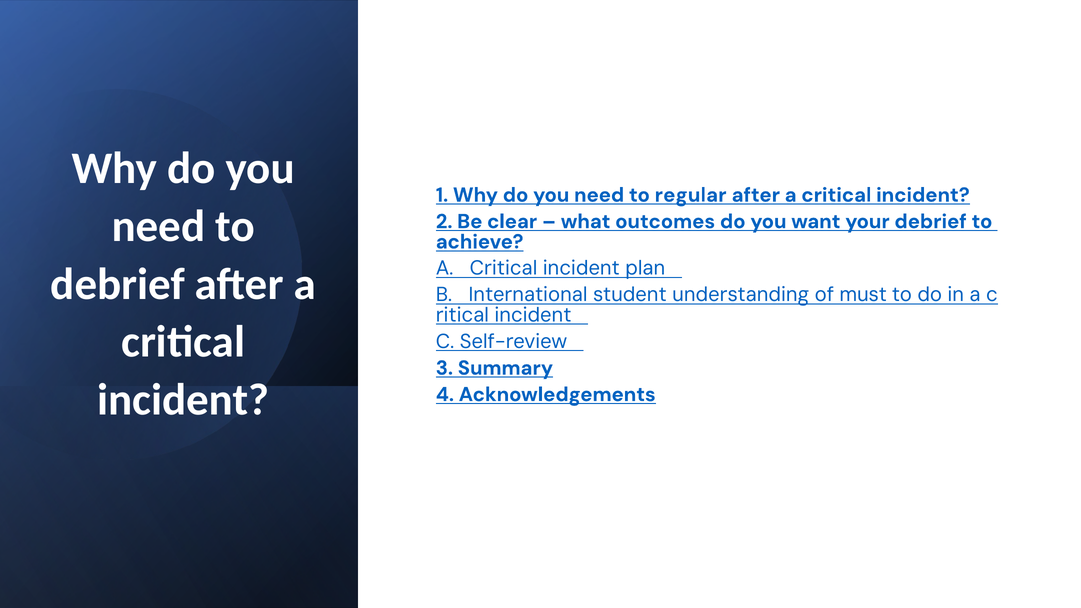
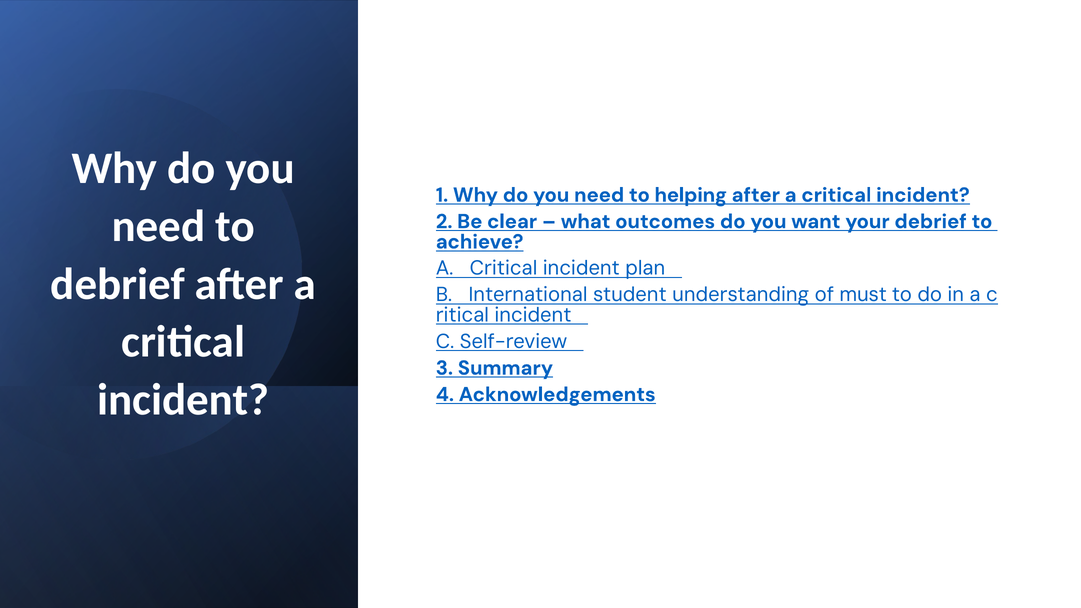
regular: regular -> helping
